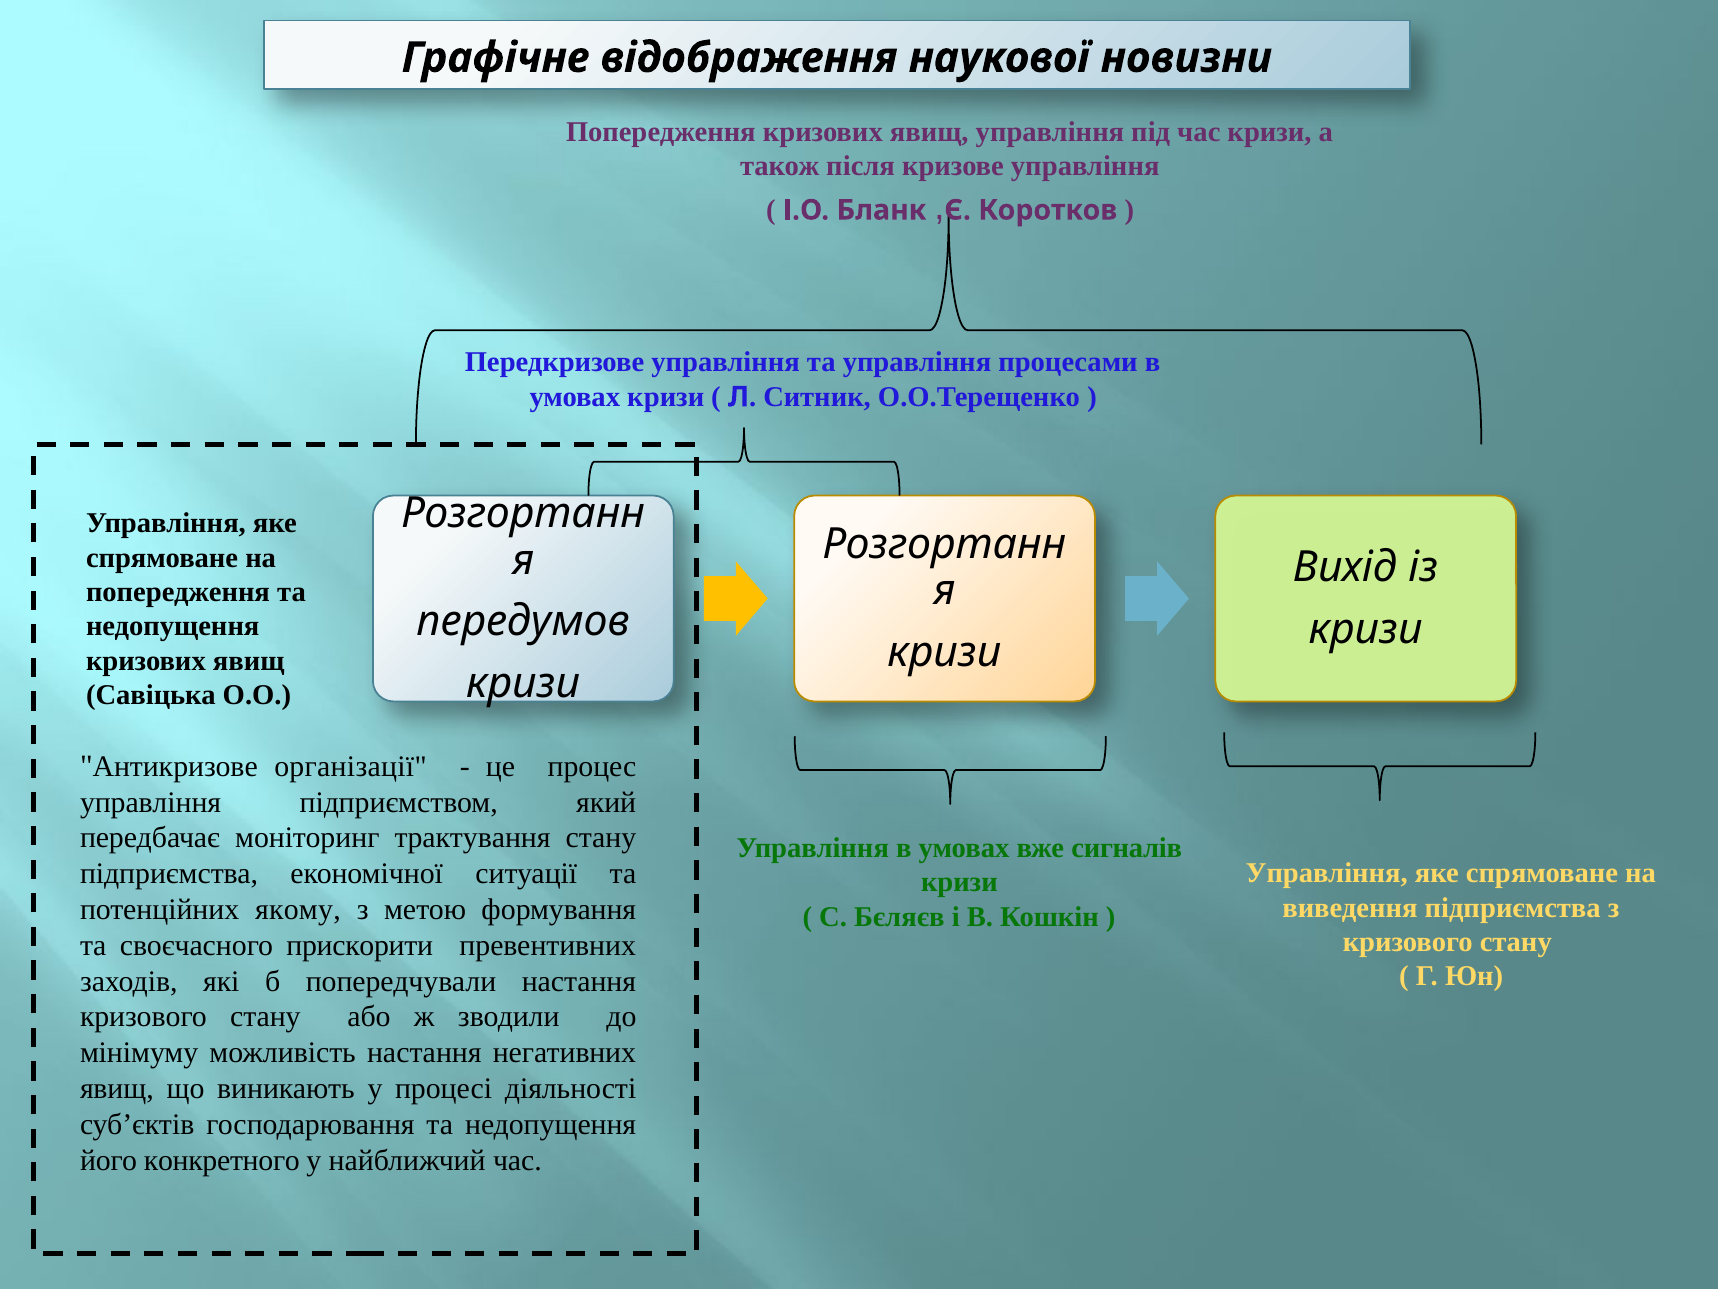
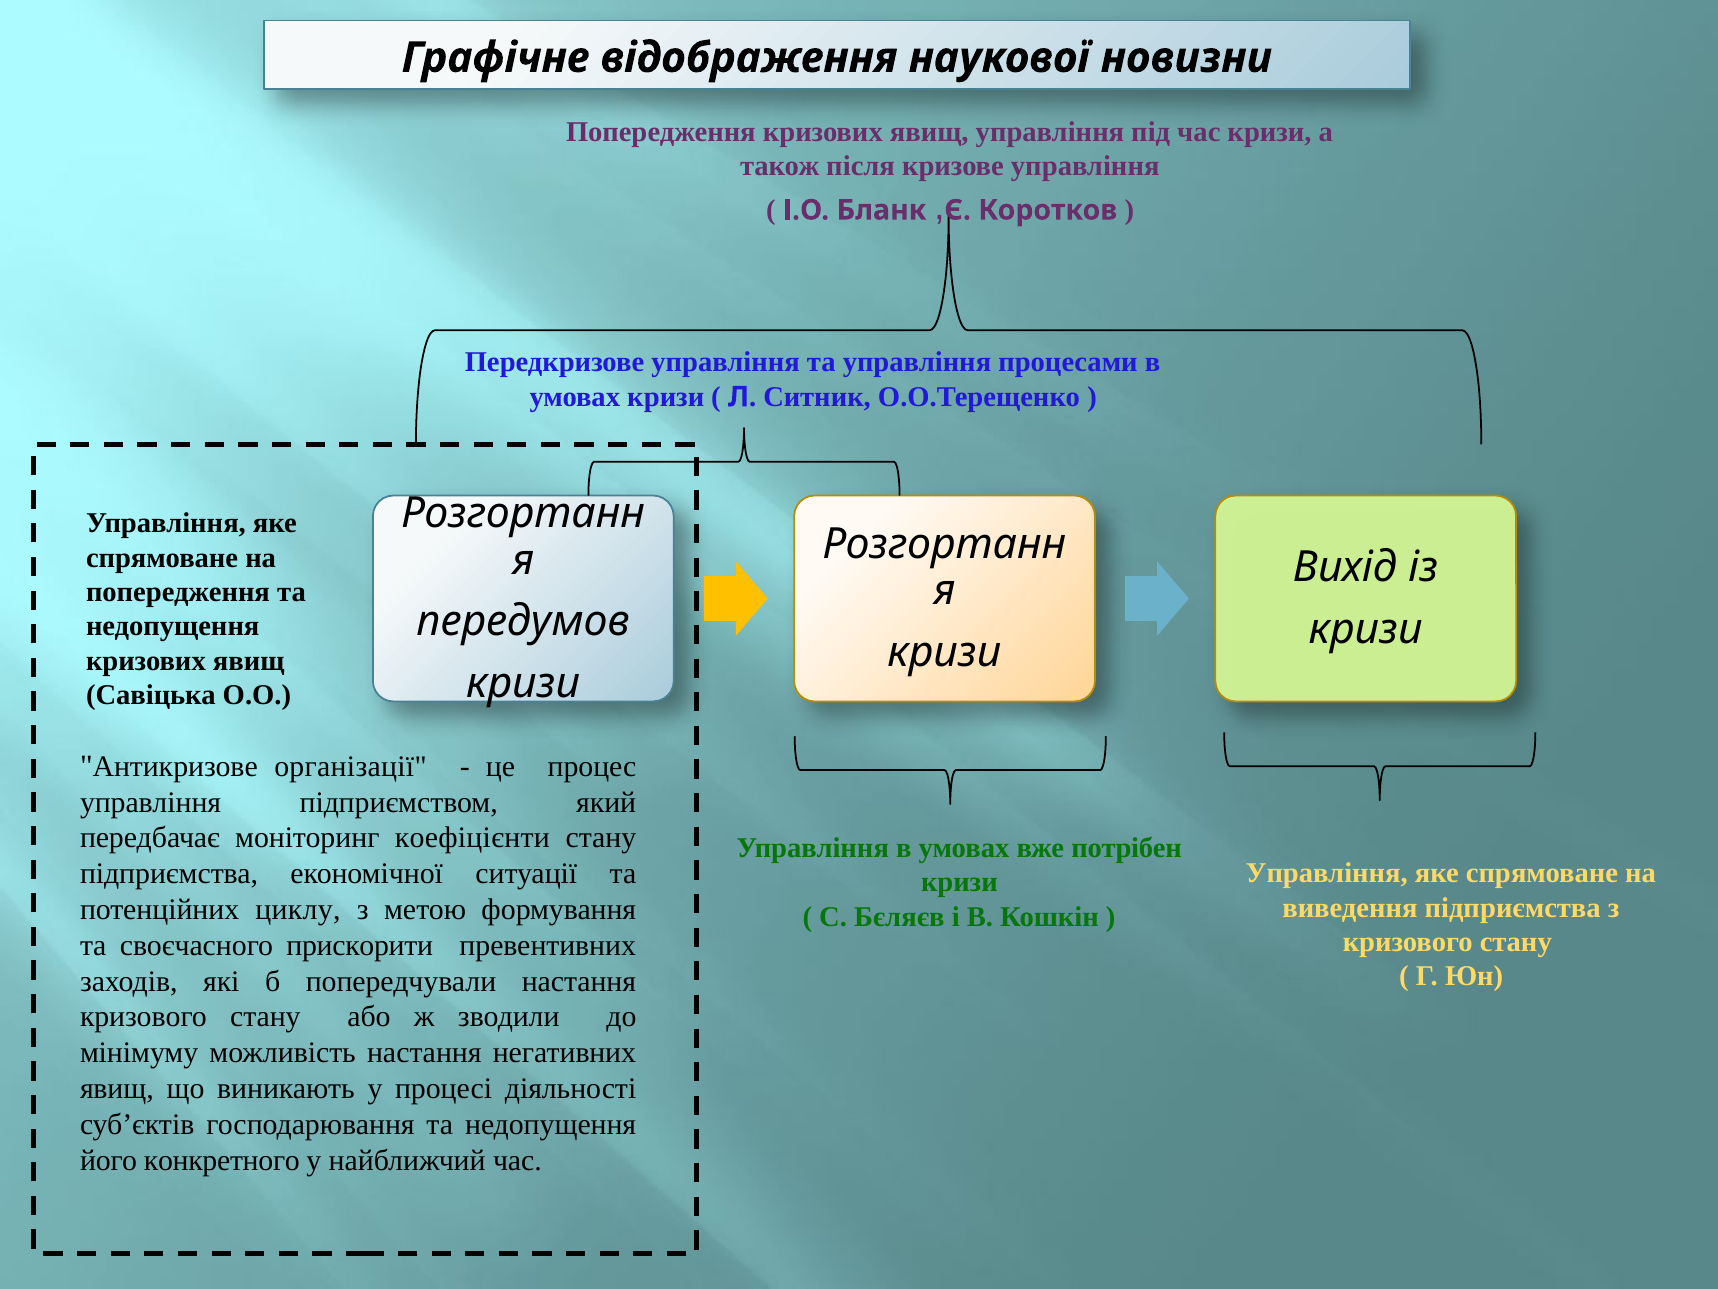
трактування: трактування -> коефіцієнти
сигналів: сигналів -> потрібен
якому: якому -> циклу
